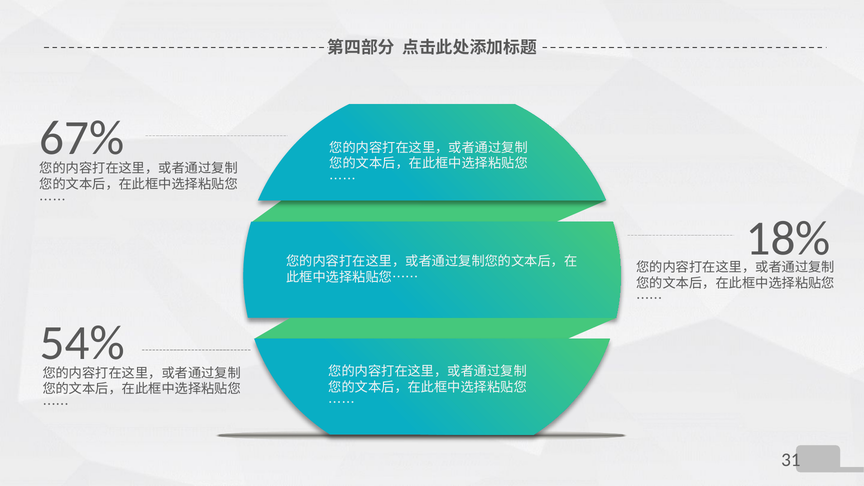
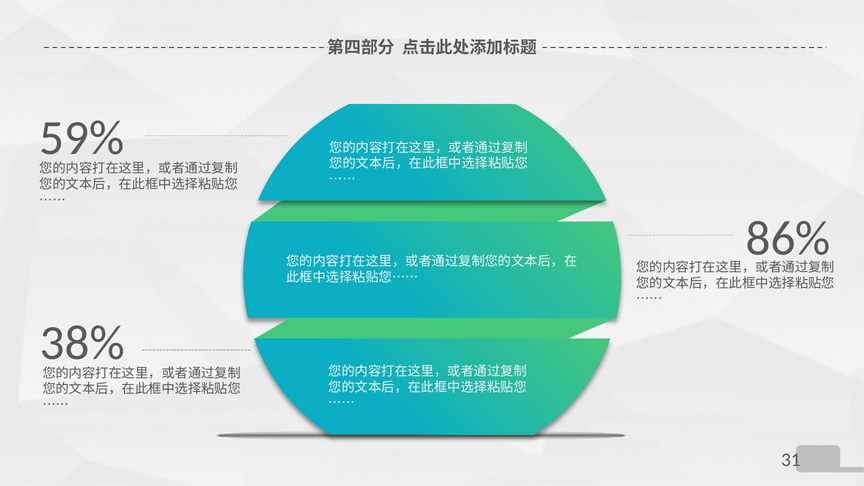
67%: 67% -> 59%
18%: 18% -> 86%
54%: 54% -> 38%
